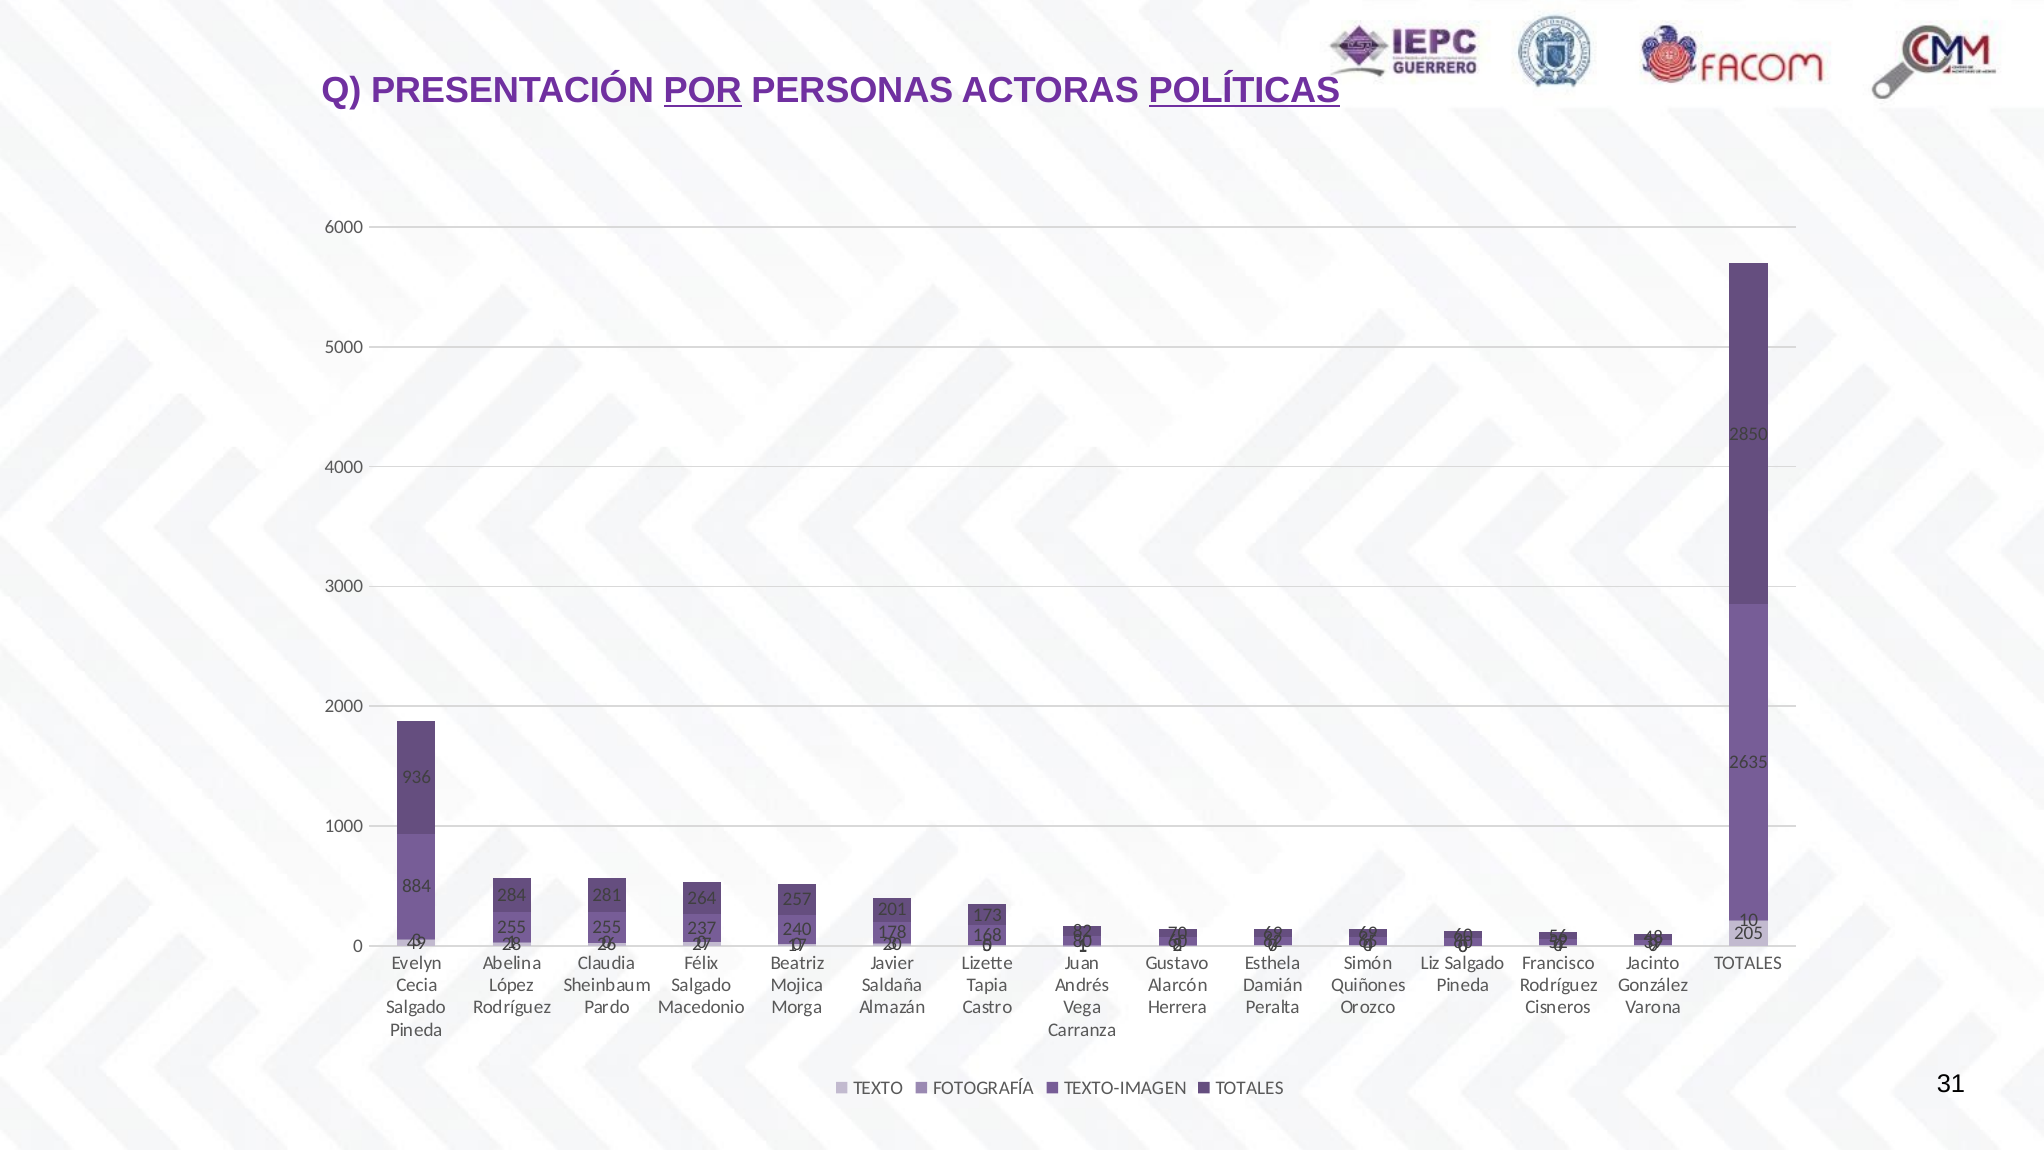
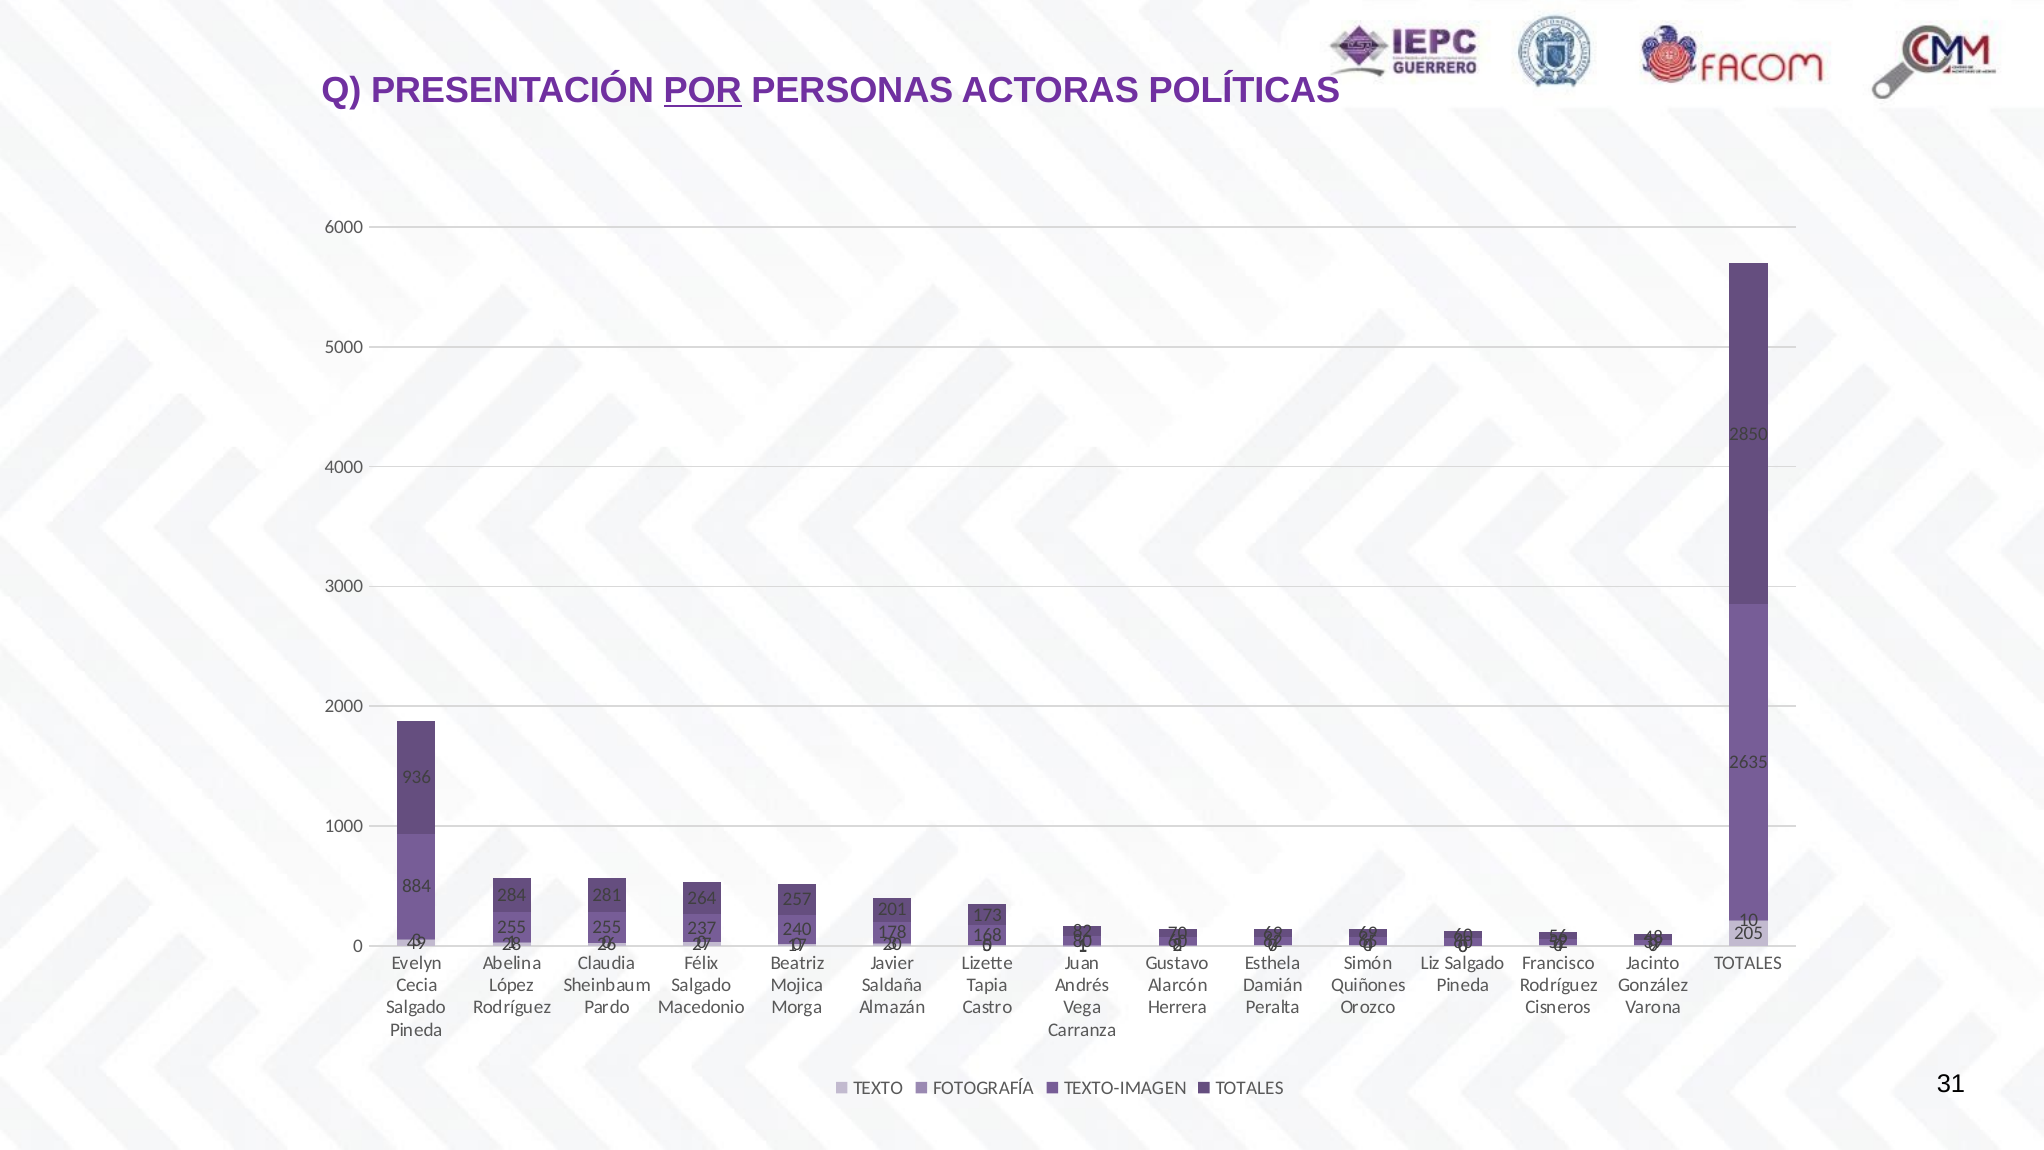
POLÍTICAS underline: present -> none
